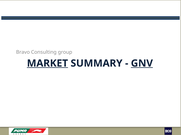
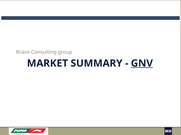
MARKET underline: present -> none
